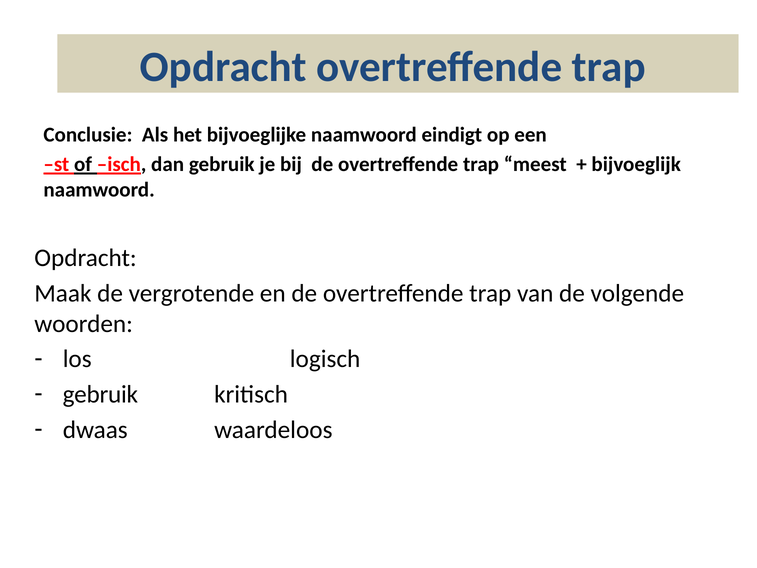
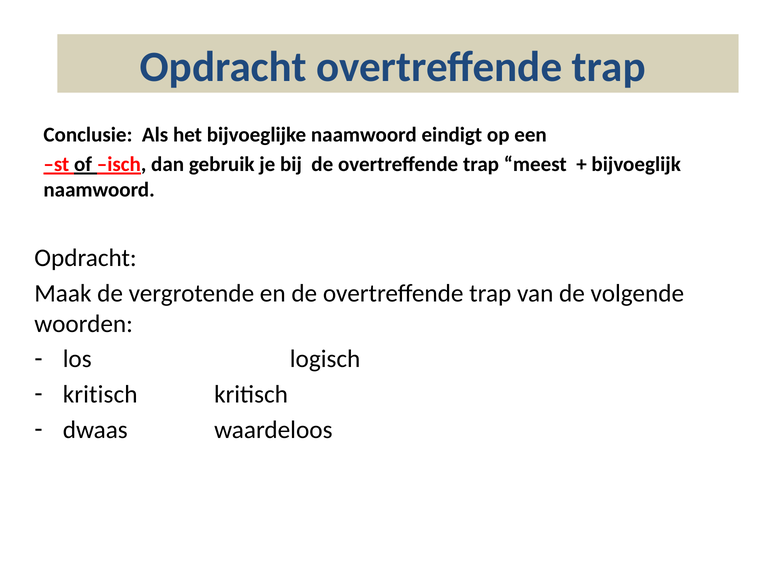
gebruik at (100, 394): gebruik -> kritisch
